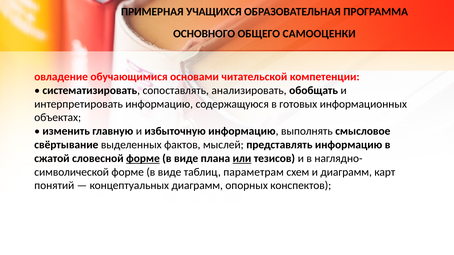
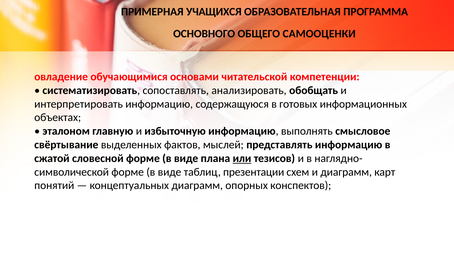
изменить: изменить -> эталоном
форме at (143, 159) underline: present -> none
параметрам: параметрам -> презентации
